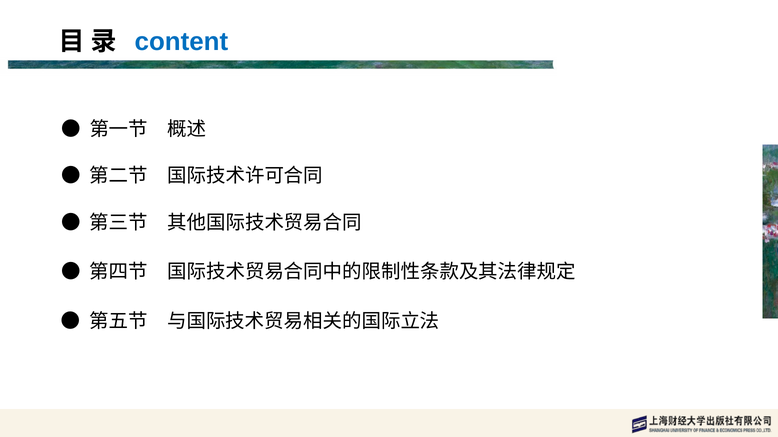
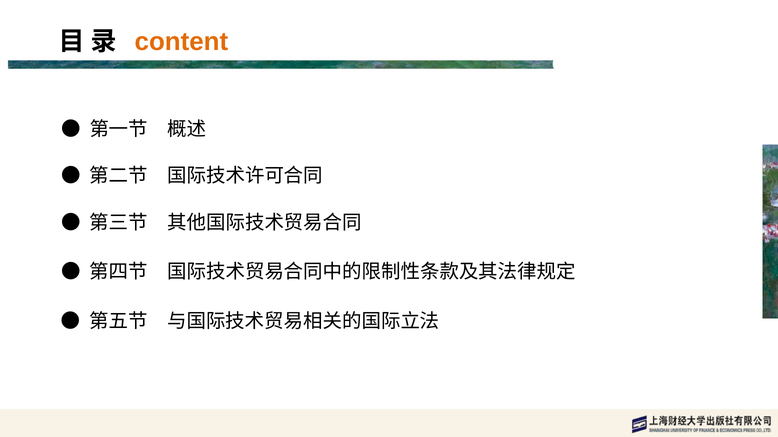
content colour: blue -> orange
